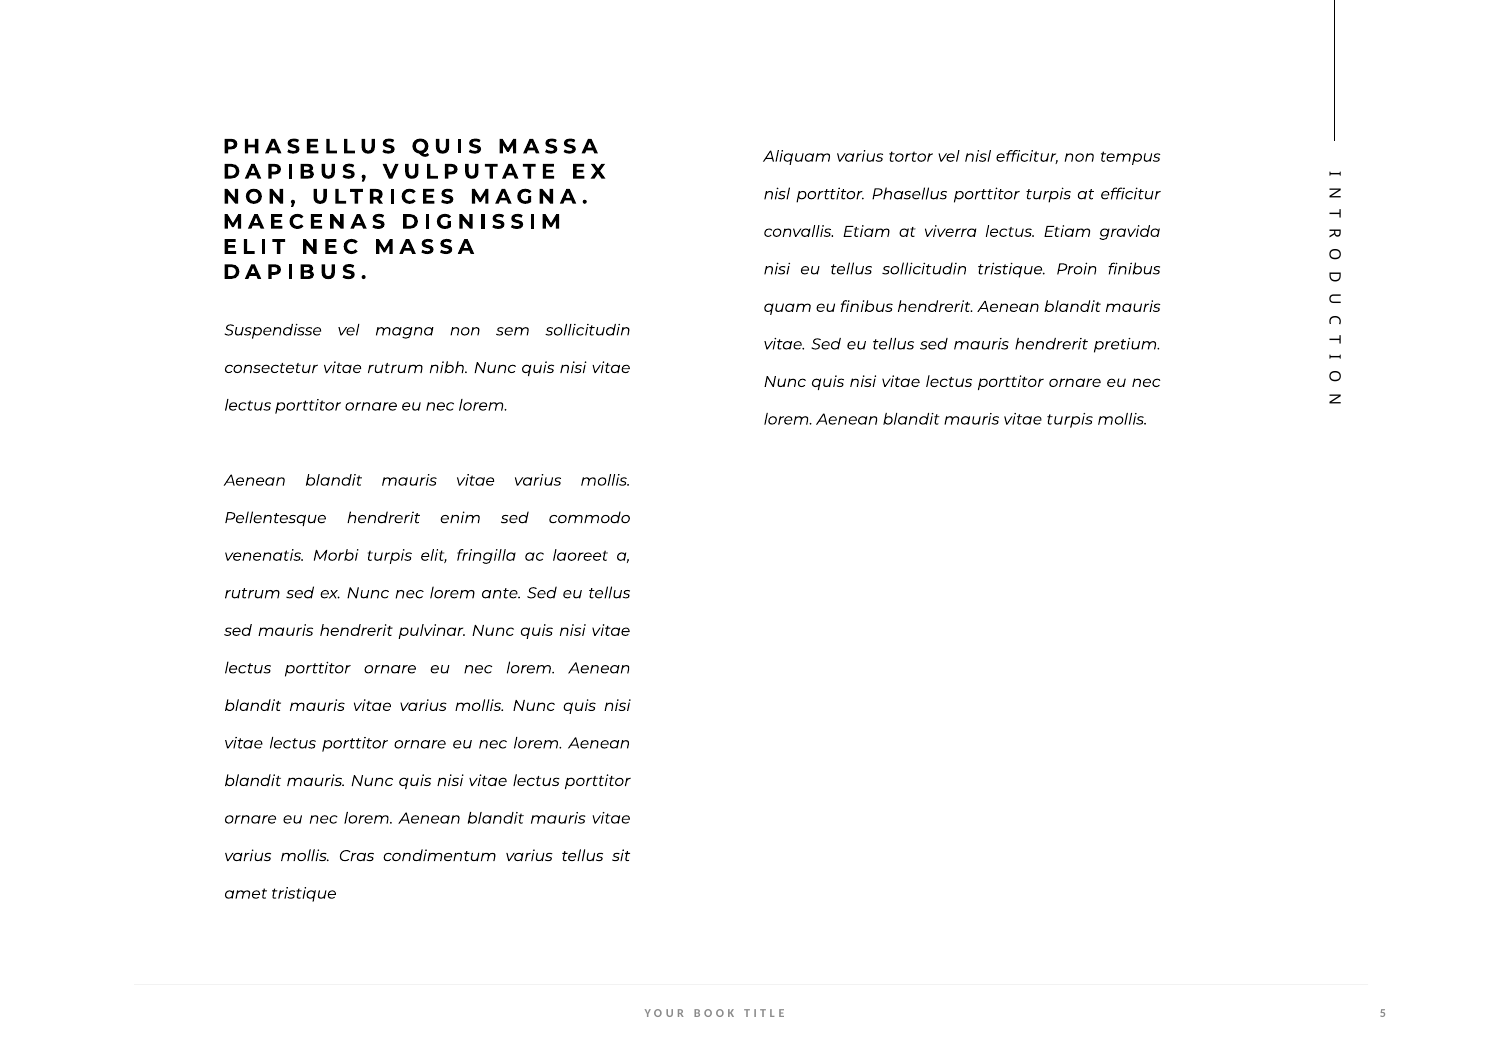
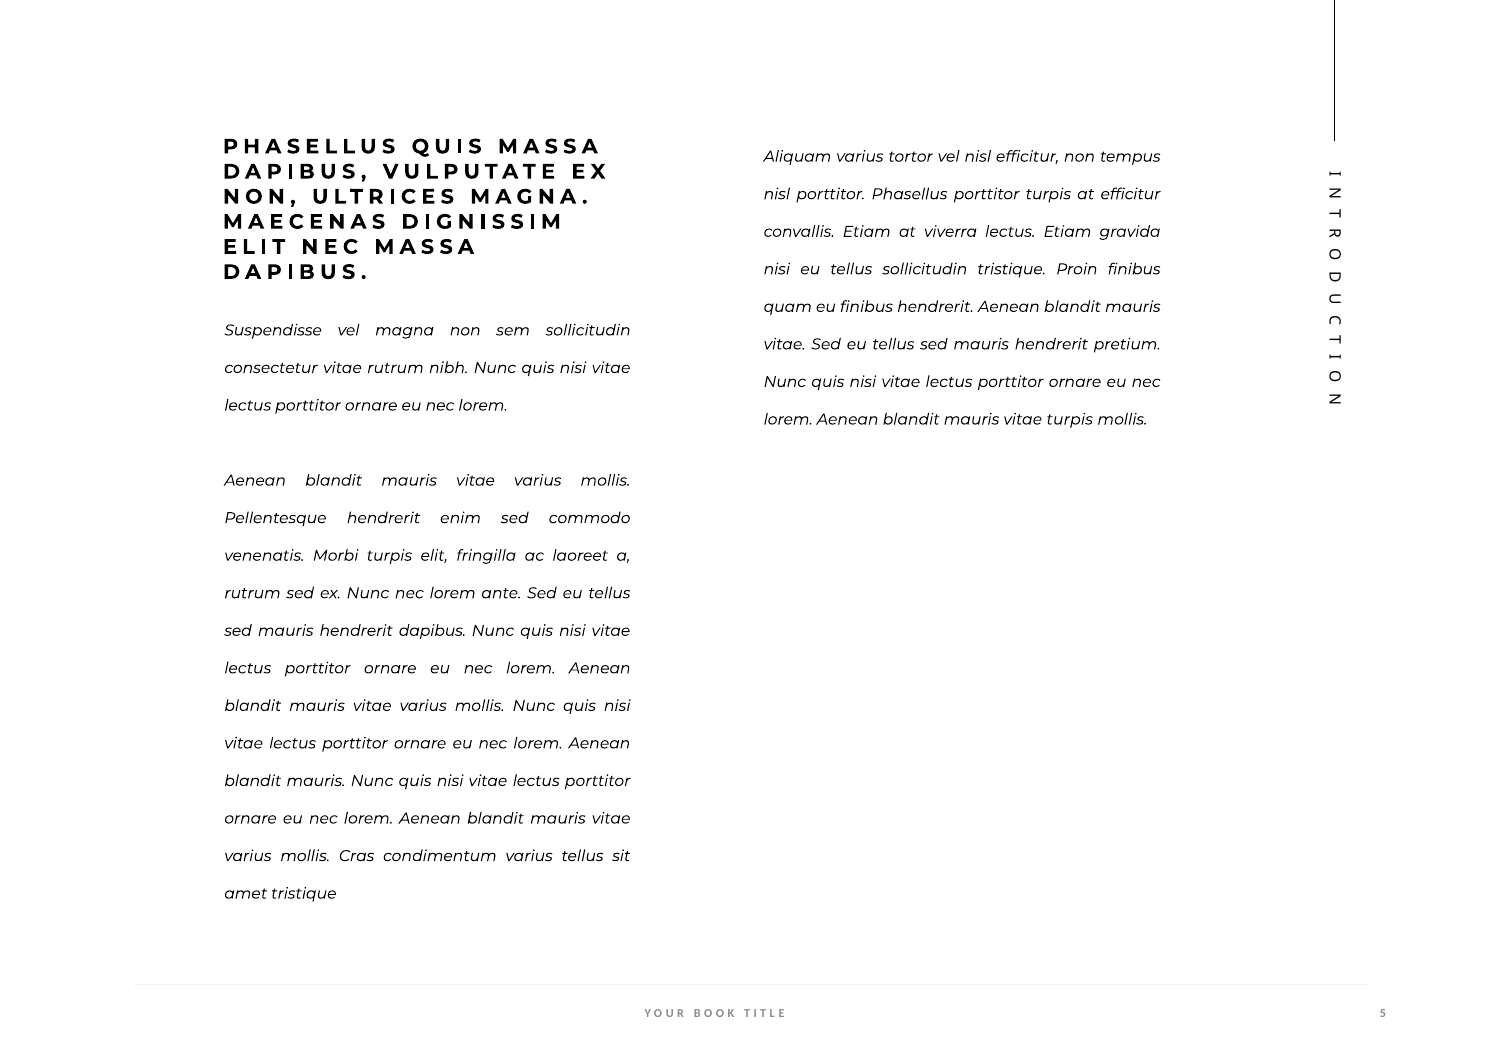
pulvinar: pulvinar -> dapibus
